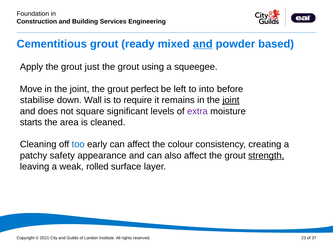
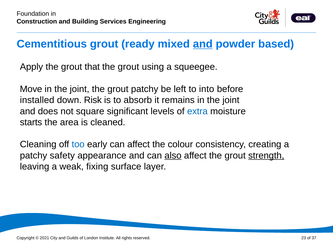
just: just -> that
grout perfect: perfect -> patchy
stabilise: stabilise -> installed
Wall: Wall -> Risk
require: require -> absorb
joint at (231, 100) underline: present -> none
extra colour: purple -> blue
also underline: none -> present
rolled: rolled -> fixing
